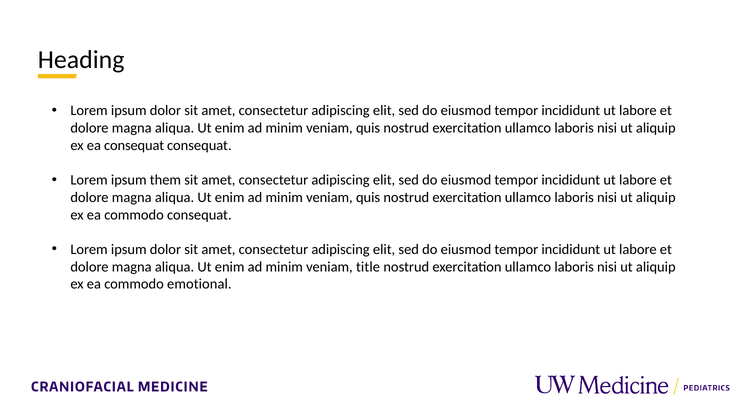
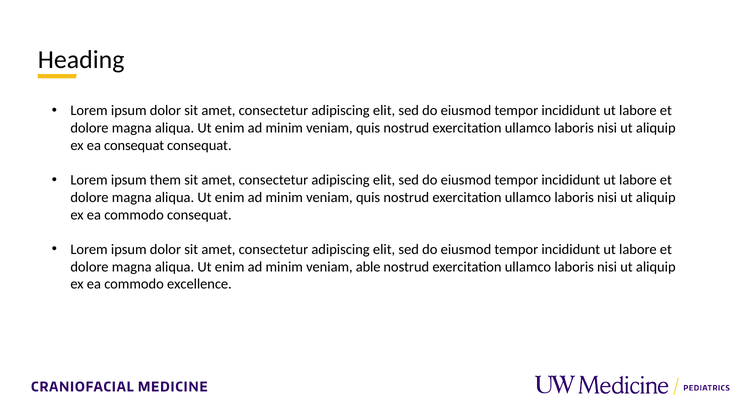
title: title -> able
emotional: emotional -> excellence
